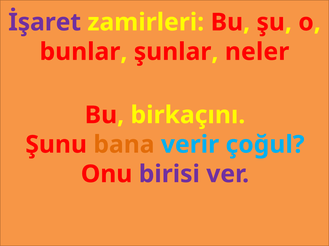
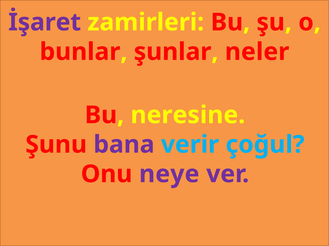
birkaçını: birkaçını -> neresine
bana colour: orange -> purple
birisi: birisi -> neye
